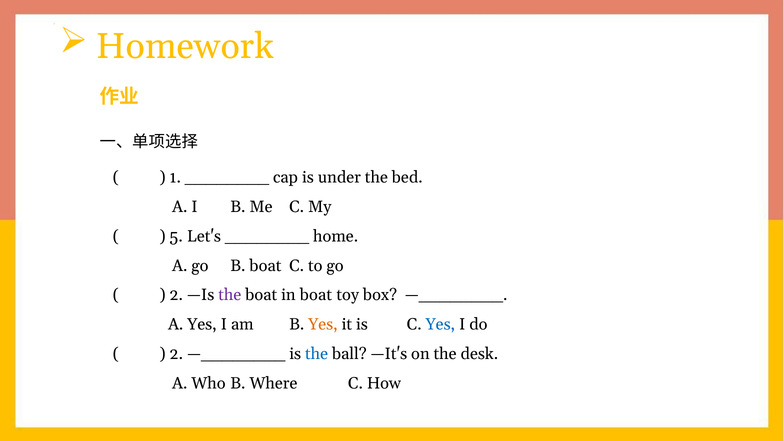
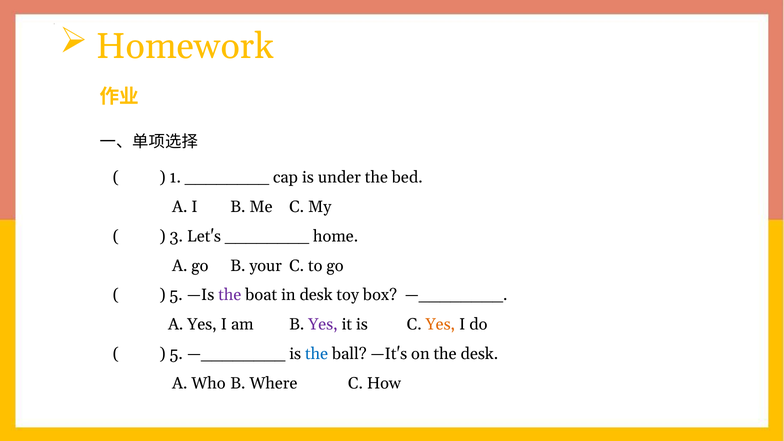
5: 5 -> 3
B boat: boat -> your
2 at (176, 295): 2 -> 5
in boat: boat -> desk
Yes at (323, 324) colour: orange -> purple
Yes at (440, 324) colour: blue -> orange
2 at (176, 354): 2 -> 5
